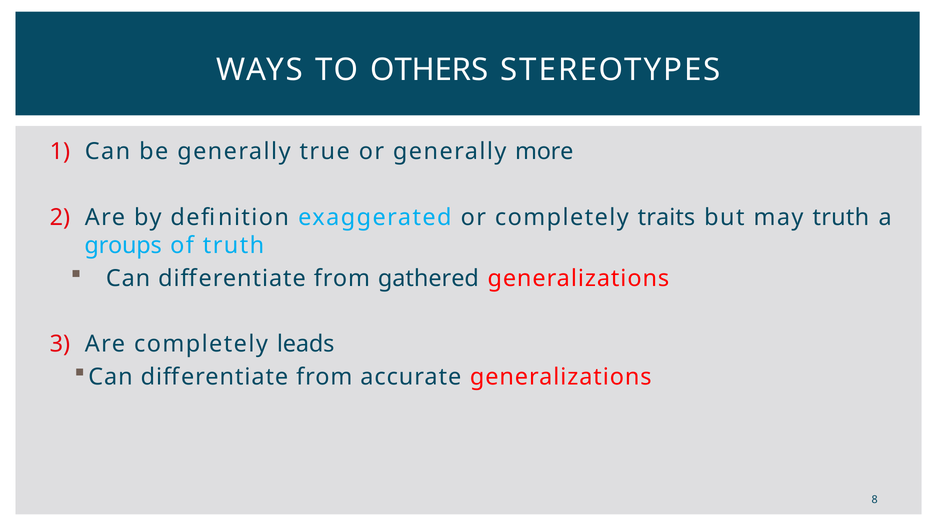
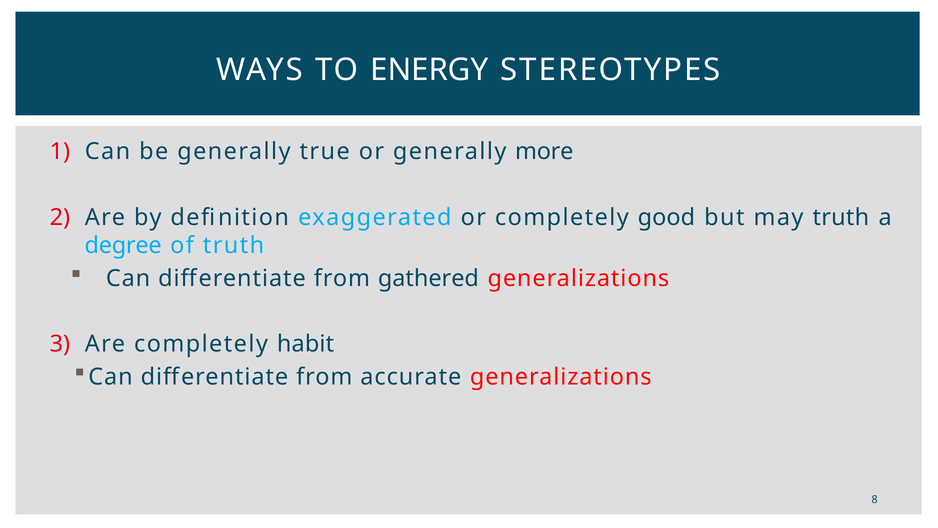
OTHERS: OTHERS -> ENERGY
traits: traits -> good
groups: groups -> degree
leads: leads -> habit
